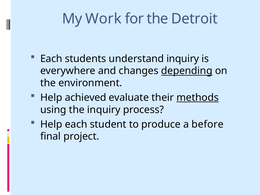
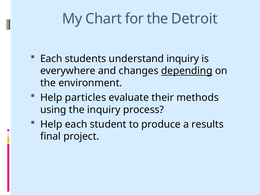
Work: Work -> Chart
achieved: achieved -> particles
methods underline: present -> none
before: before -> results
